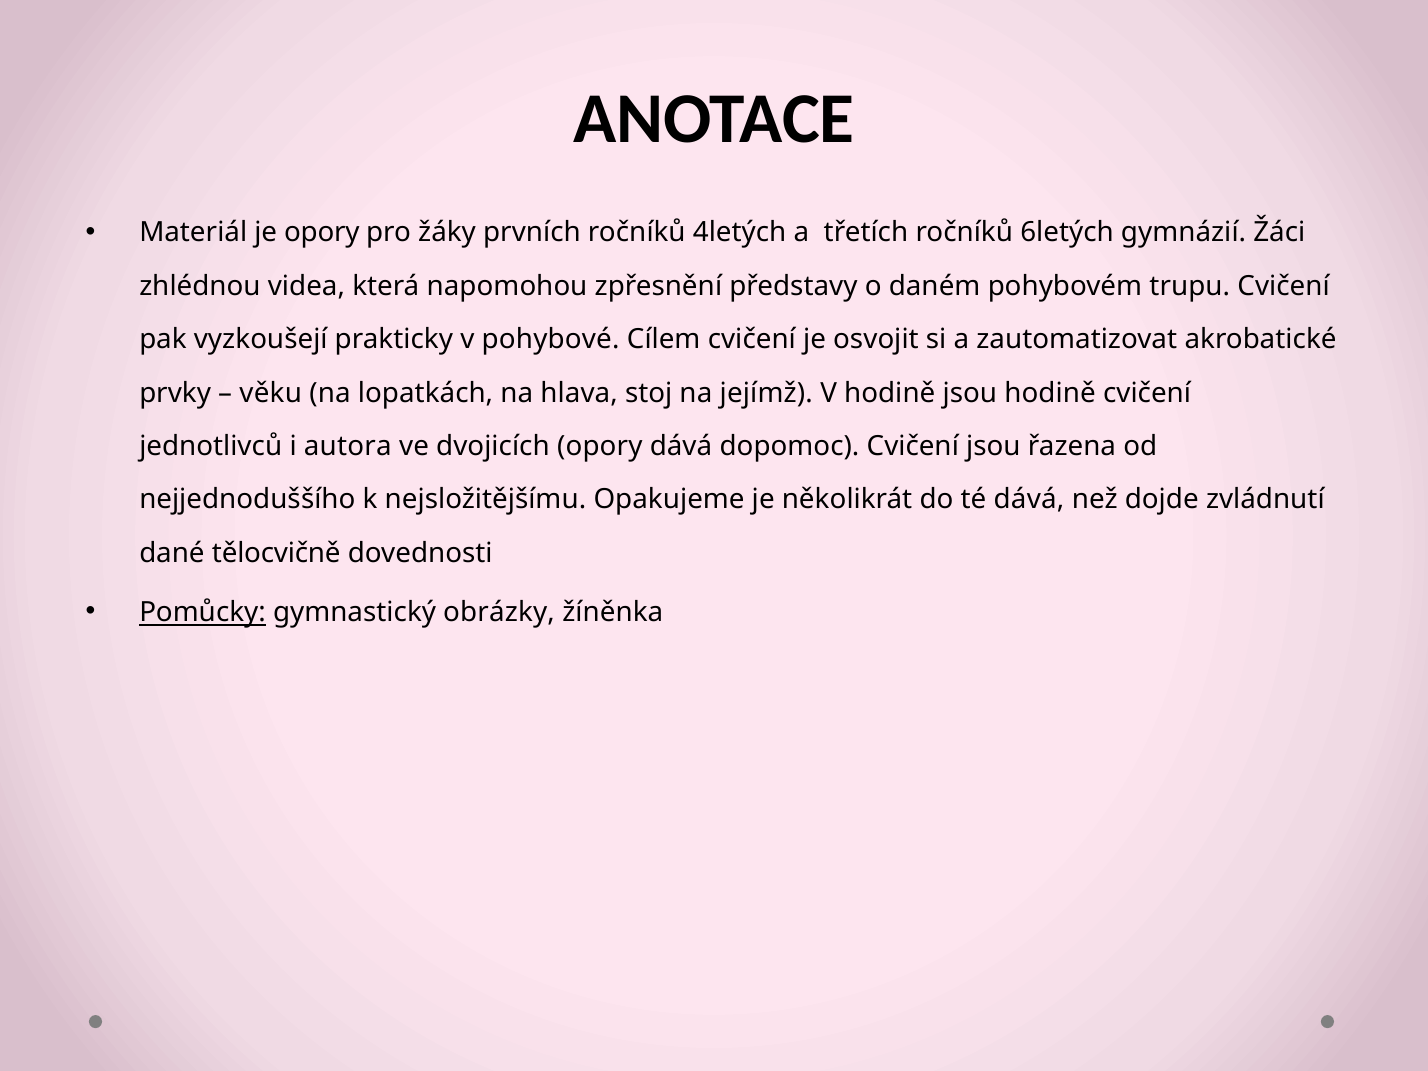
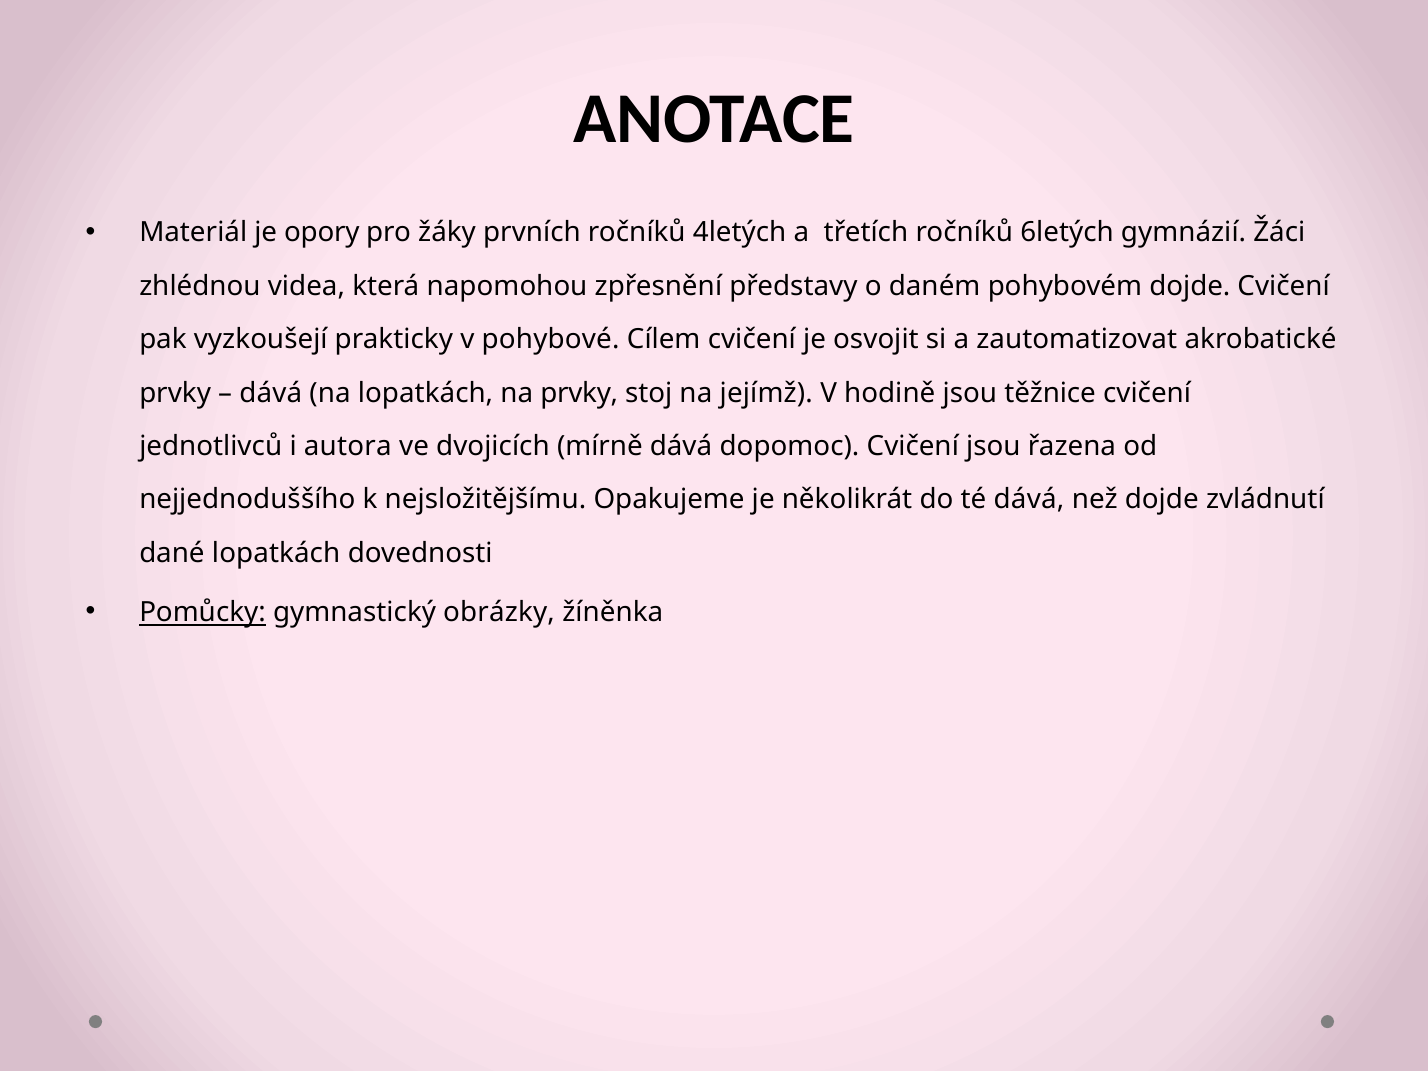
pohybovém trupu: trupu -> dojde
věku at (271, 393): věku -> dává
na hlava: hlava -> prvky
jsou hodině: hodině -> těžnice
dvojicích opory: opory -> mírně
dané tělocvičně: tělocvičně -> lopatkách
